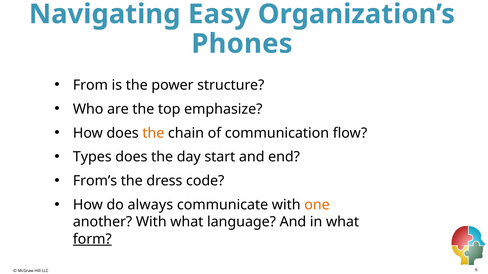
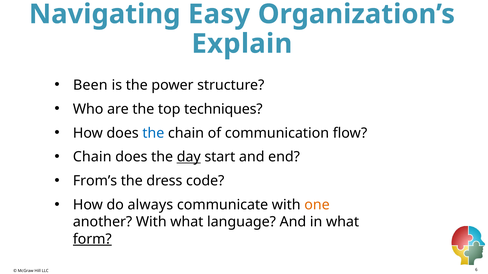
Phones: Phones -> Explain
From: From -> Been
emphasize: emphasize -> techniques
the at (153, 133) colour: orange -> blue
Types at (92, 157): Types -> Chain
day underline: none -> present
